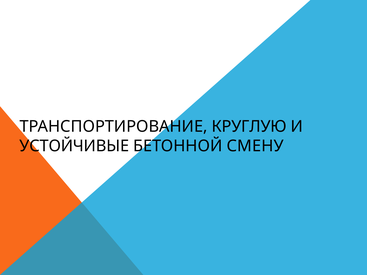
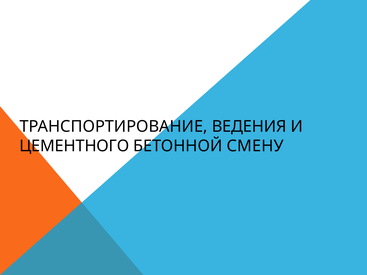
КРУГЛУЮ: КРУГЛУЮ -> ВЕДЕНИЯ
УСТОЙЧИВЫЕ: УСТОЙЧИВЫЕ -> ЦЕМЕНТНОГО
